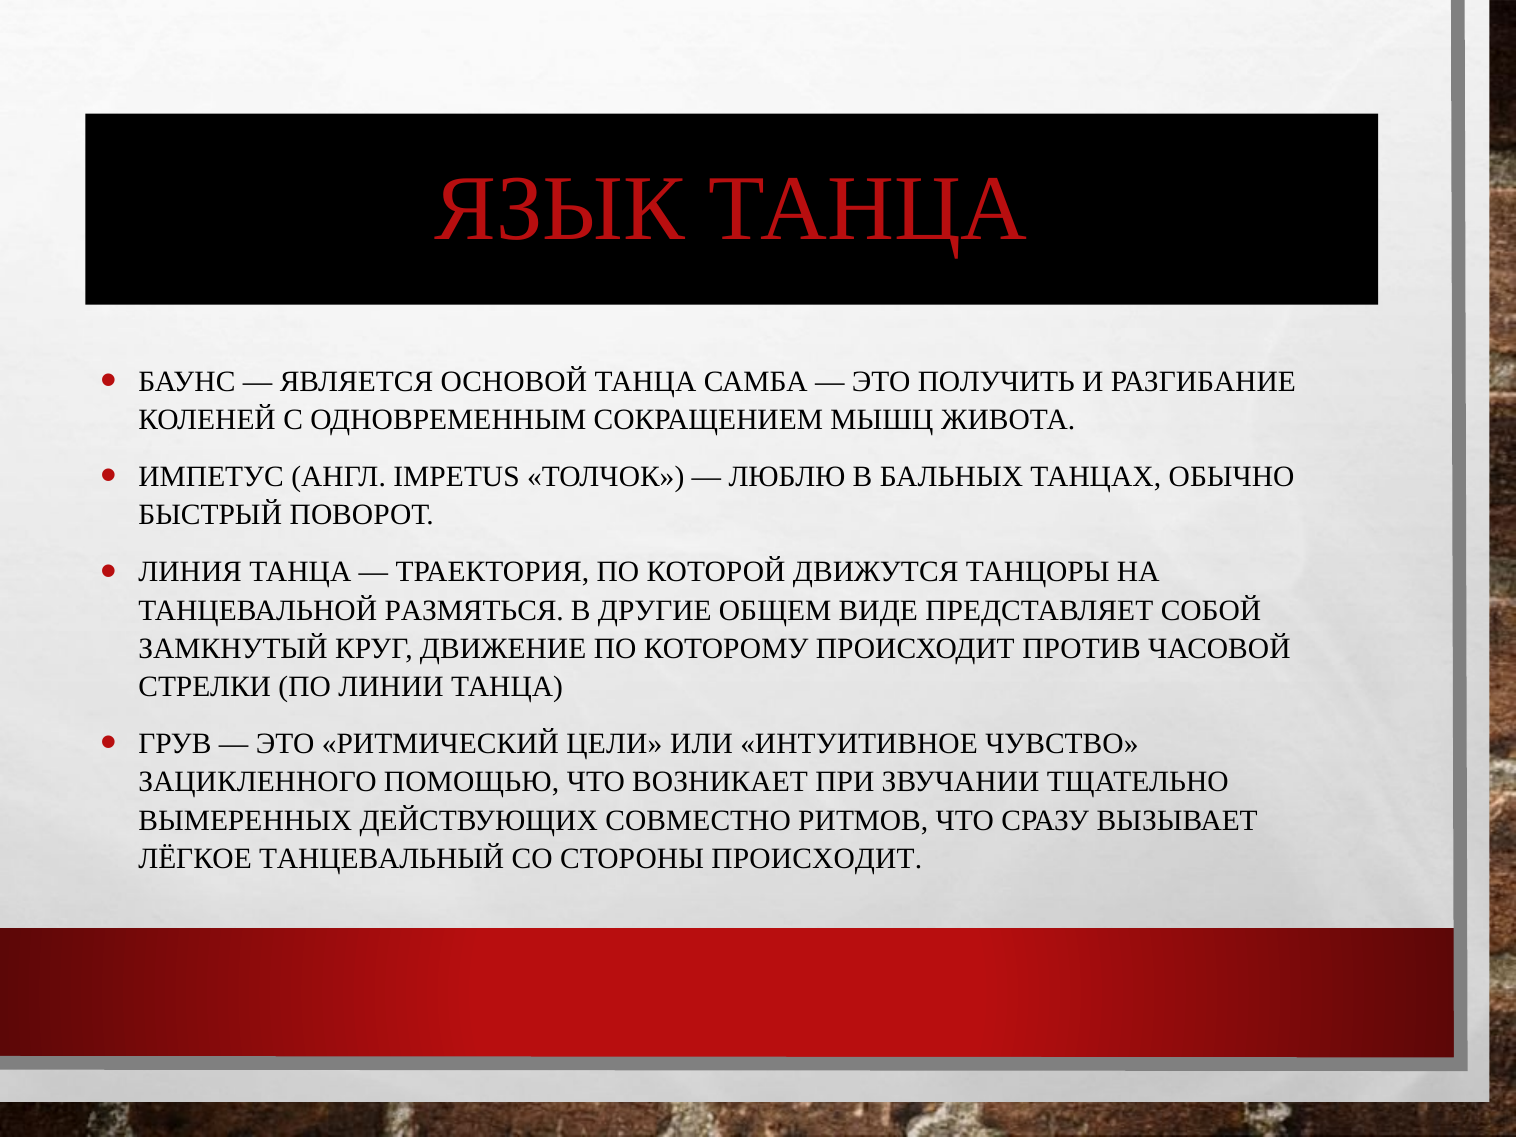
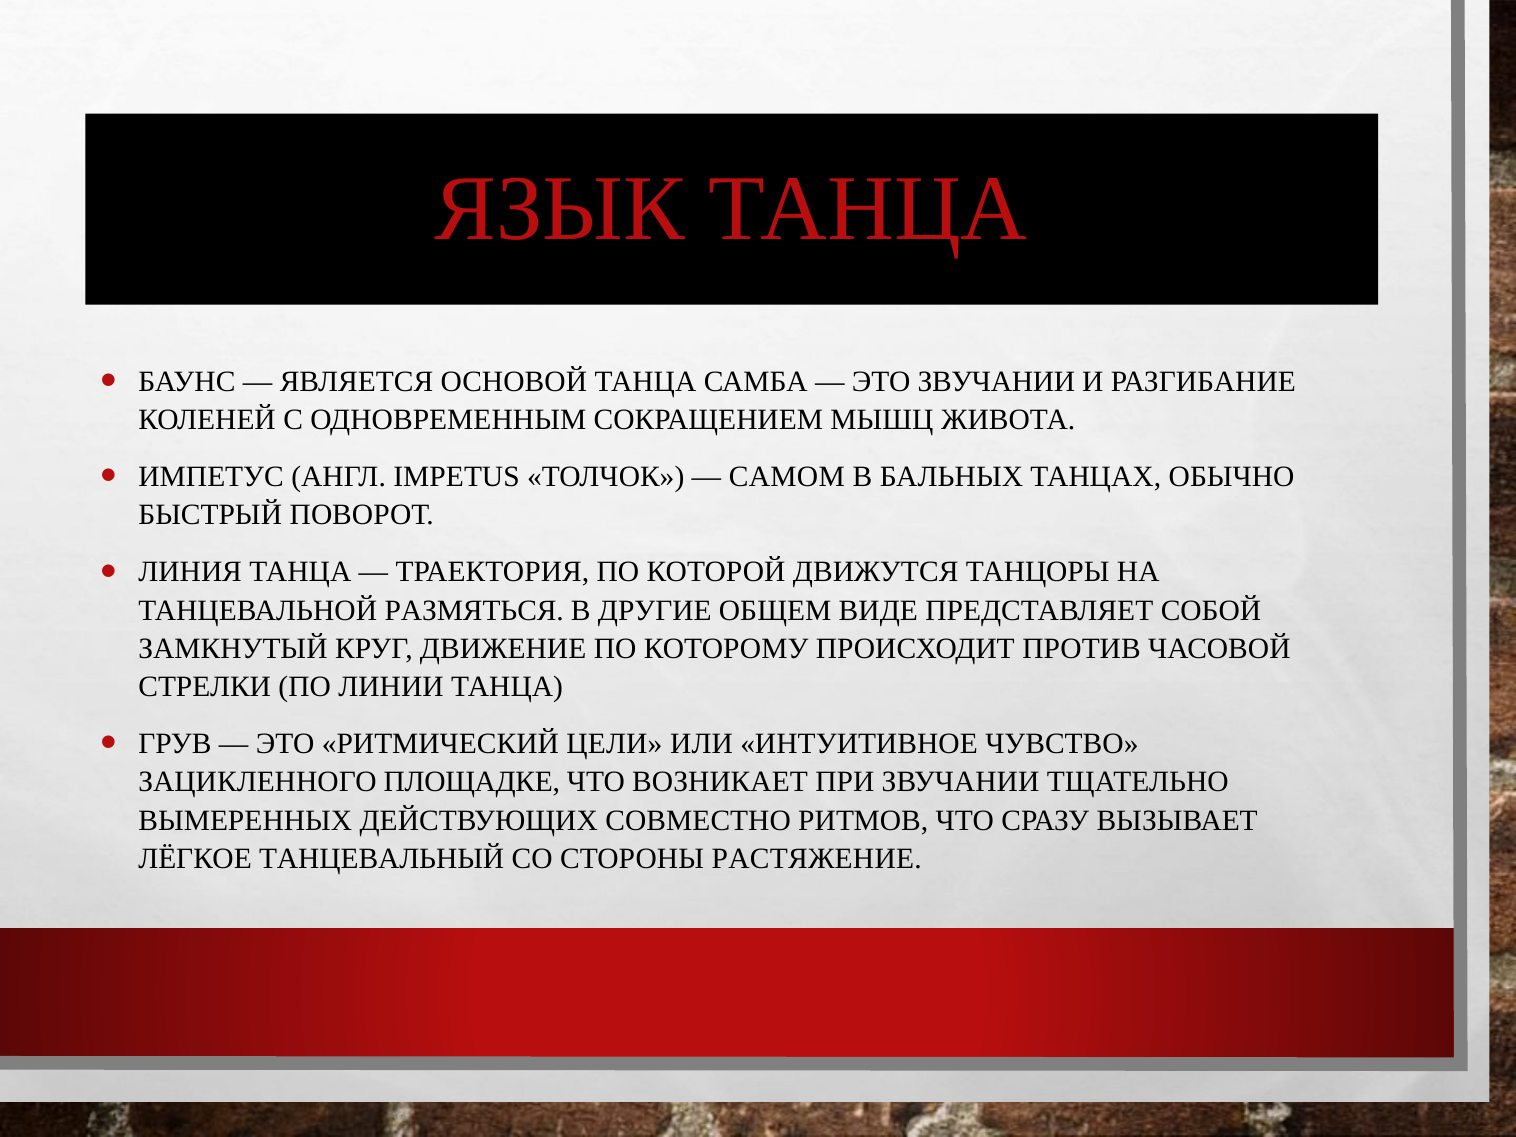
ЭТО ПОЛУЧИТЬ: ПОЛУЧИТЬ -> ЗВУЧАНИИ
ЛЮБЛЮ: ЛЮБЛЮ -> САМОМ
ПОМОЩЬЮ: ПОМОЩЬЮ -> ПЛОЩАДКЕ
СТОРОНЫ ПРОИСХОДИТ: ПРОИСХОДИТ -> РАСТЯЖЕНИЕ
